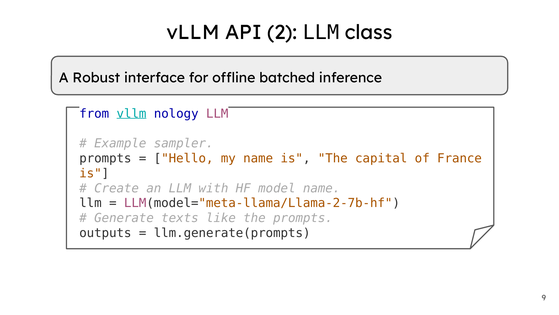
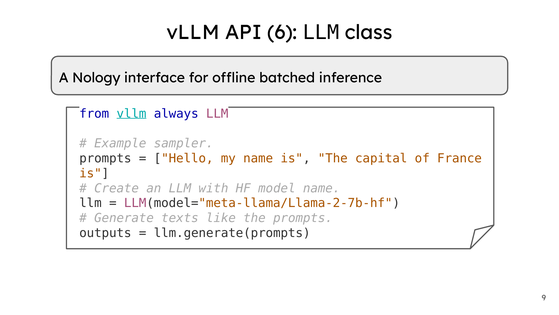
2: 2 -> 6
Robust: Robust -> Nology
nology: nology -> always
